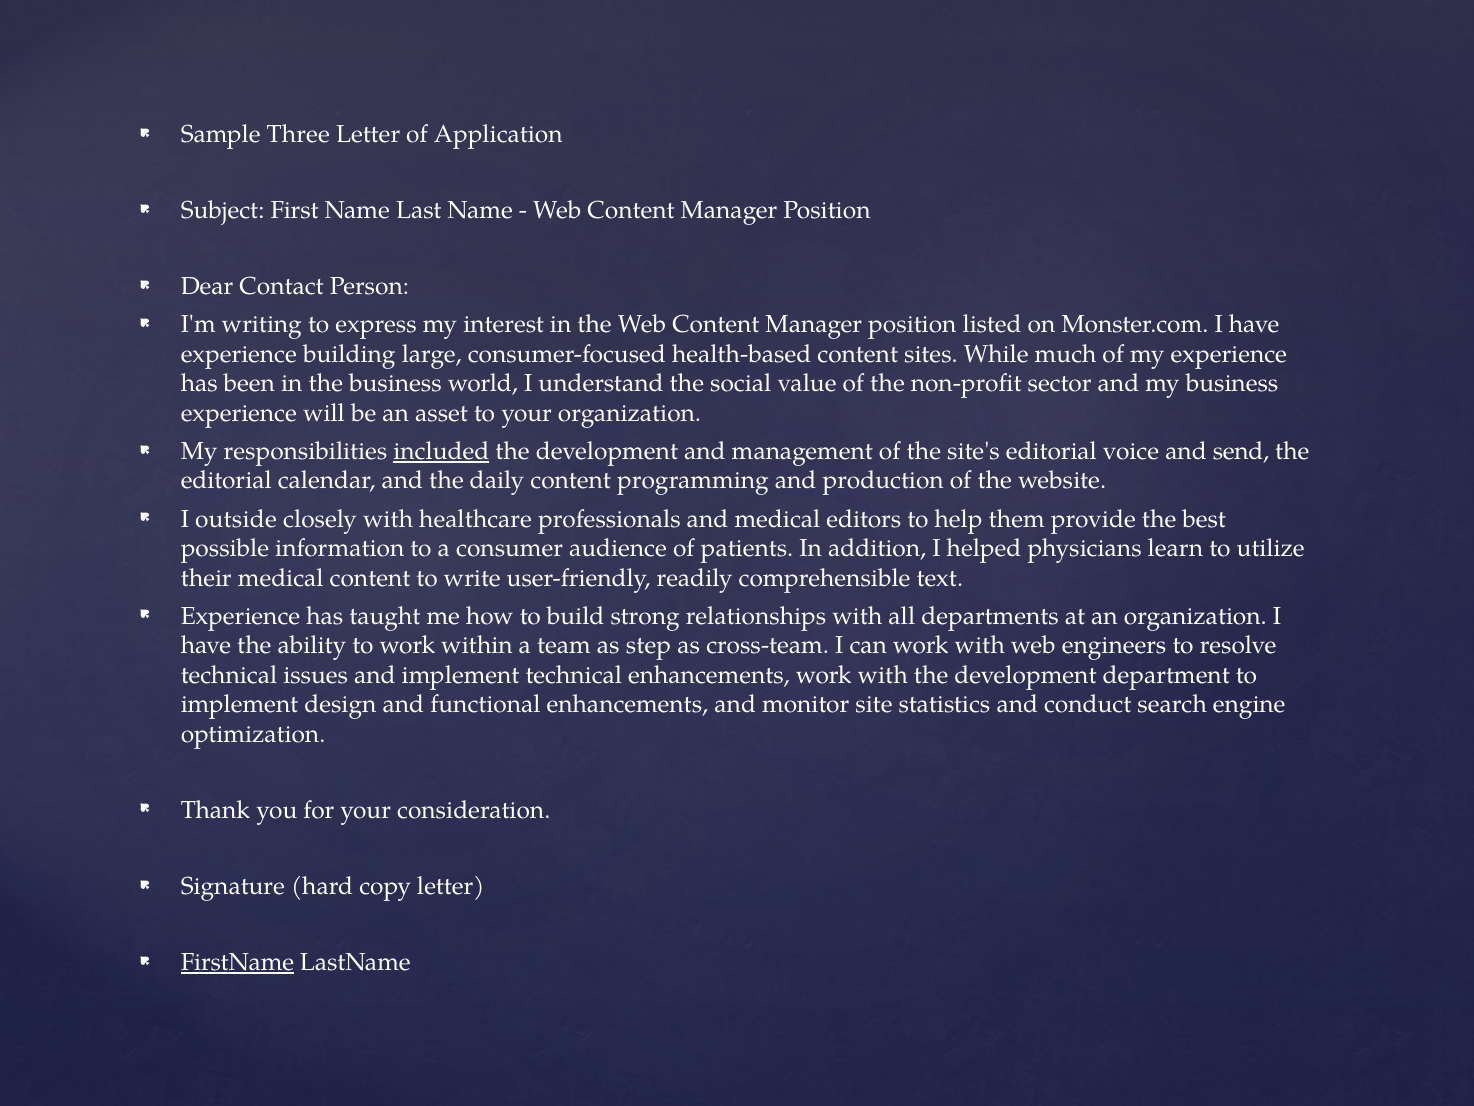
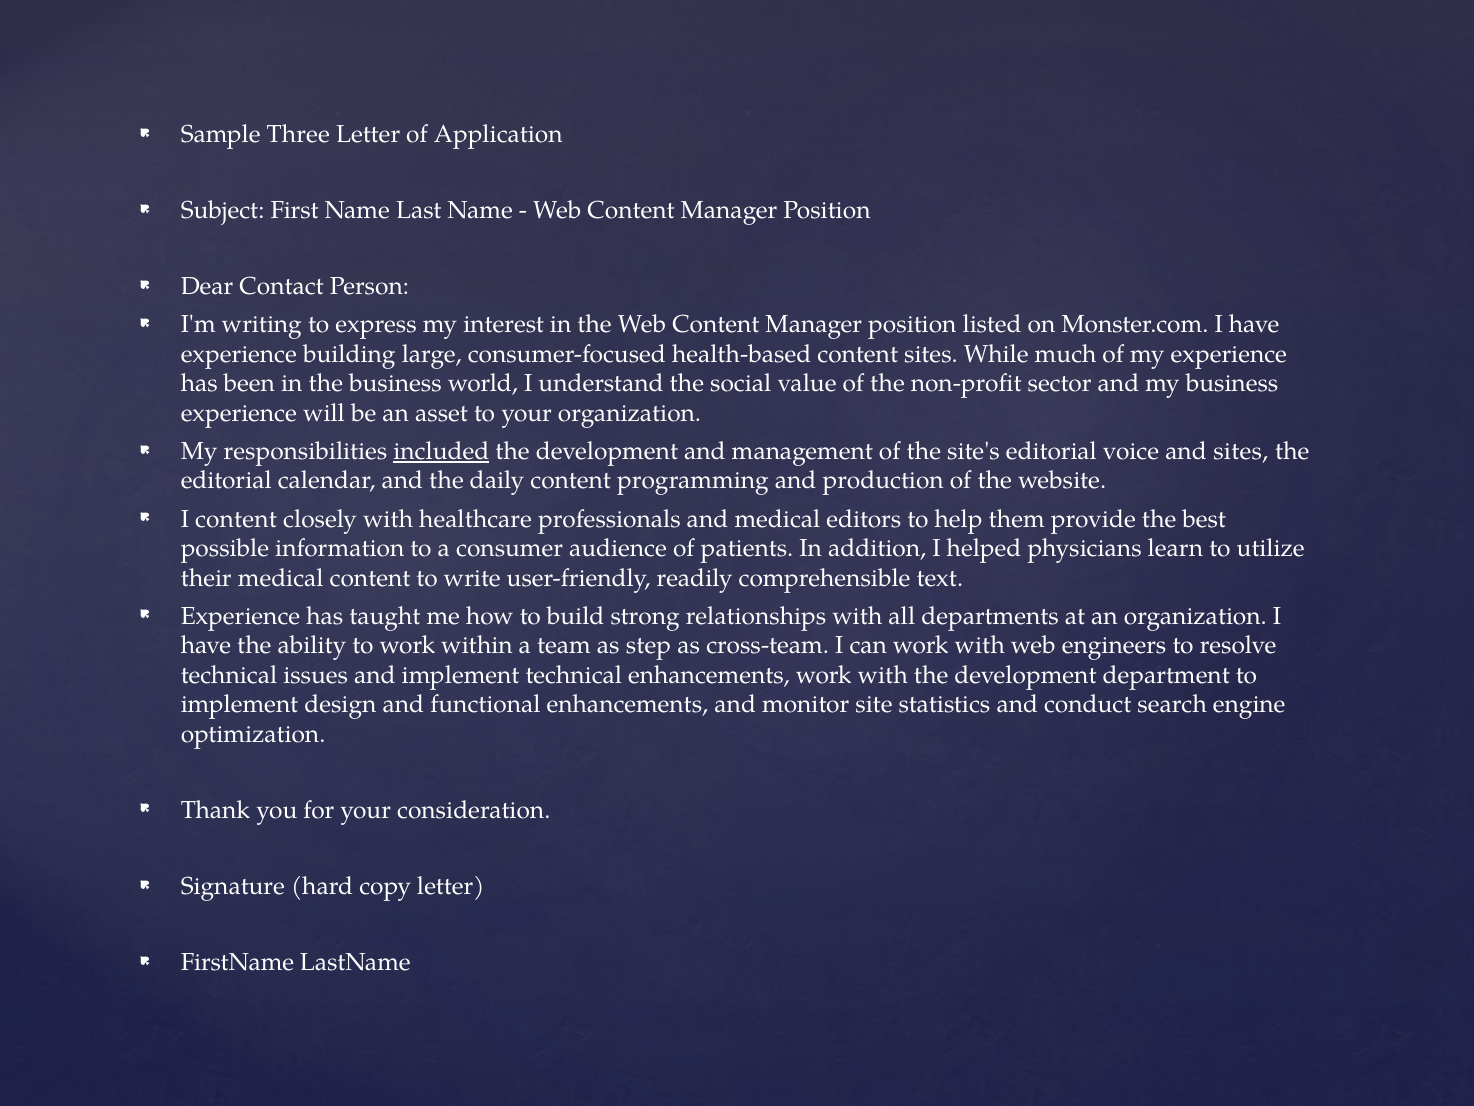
and send: send -> sites
I outside: outside -> content
FirstName underline: present -> none
